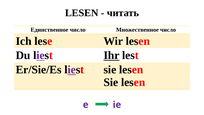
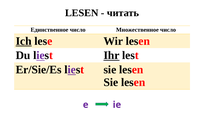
Ich underline: none -> present
